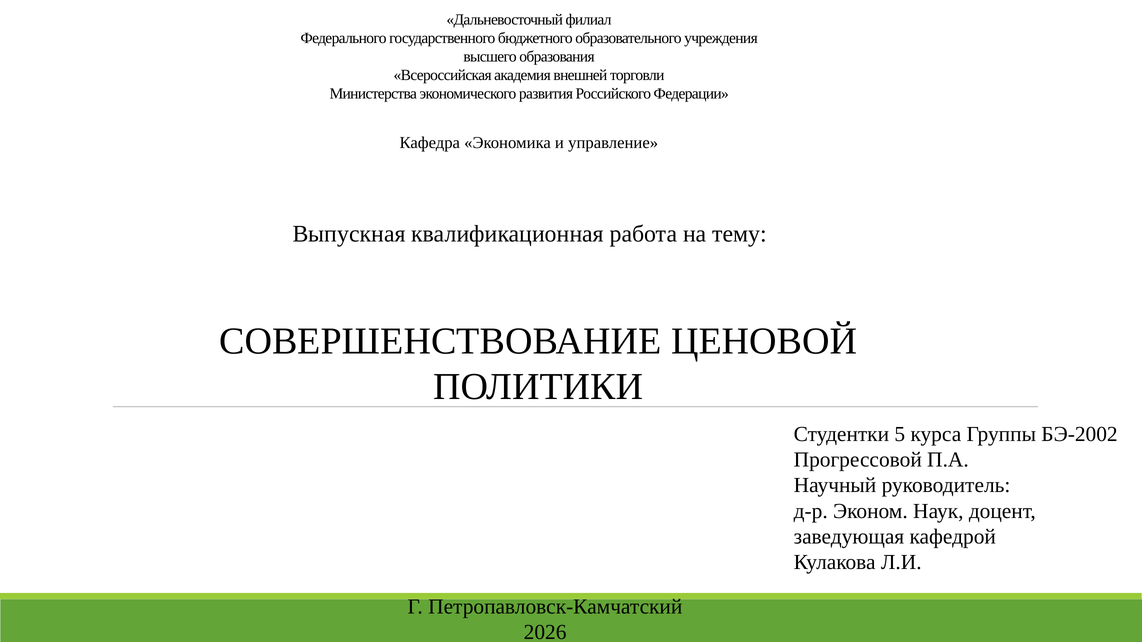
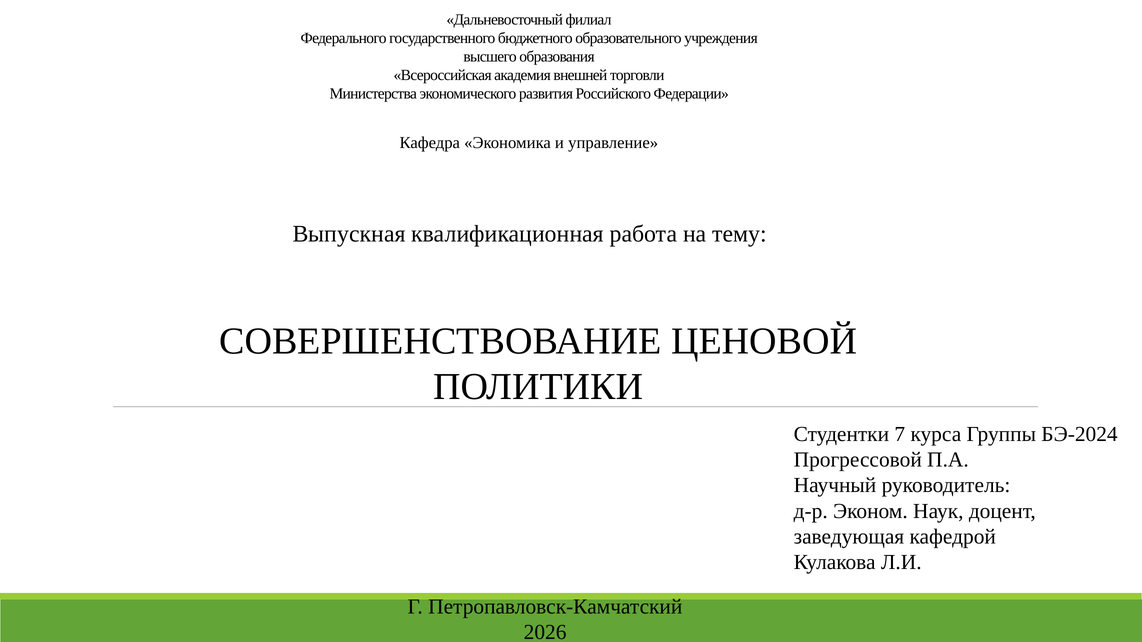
5: 5 -> 7
БЭ-2002: БЭ-2002 -> БЭ-2024
